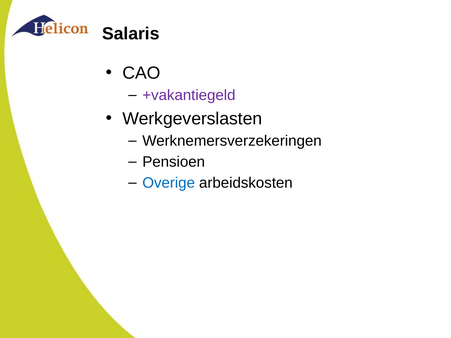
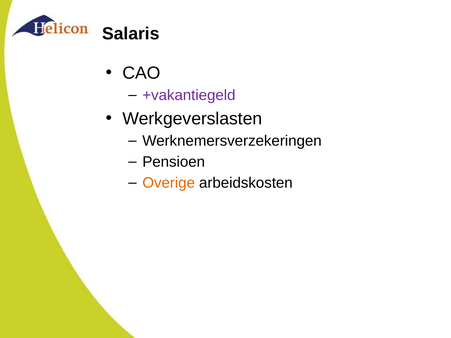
Overige colour: blue -> orange
